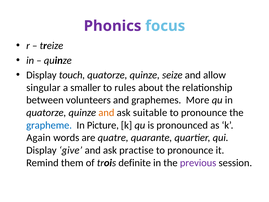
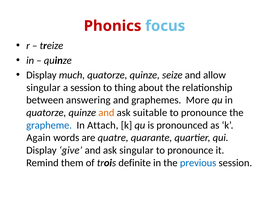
Phonics colour: purple -> red
touch: touch -> much
a smaller: smaller -> session
rules: rules -> thing
volunteers: volunteers -> answering
Picture: Picture -> Attach
ask practise: practise -> singular
previous colour: purple -> blue
